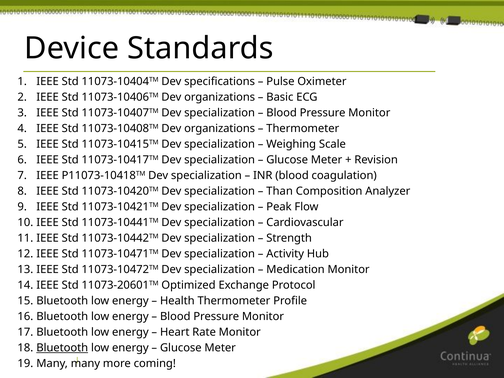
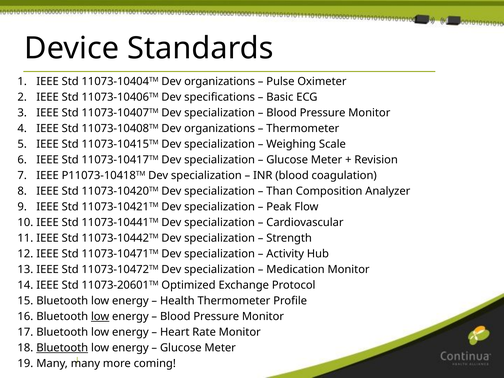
11073-10404TM Dev specifications: specifications -> organizations
11073-10406TM Dev organizations: organizations -> specifications
low at (100, 317) underline: none -> present
